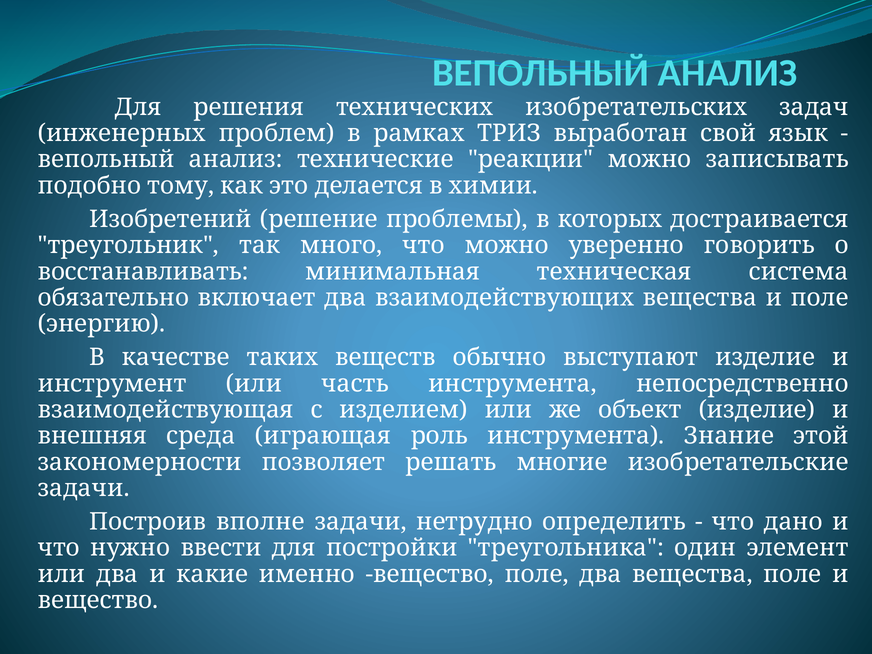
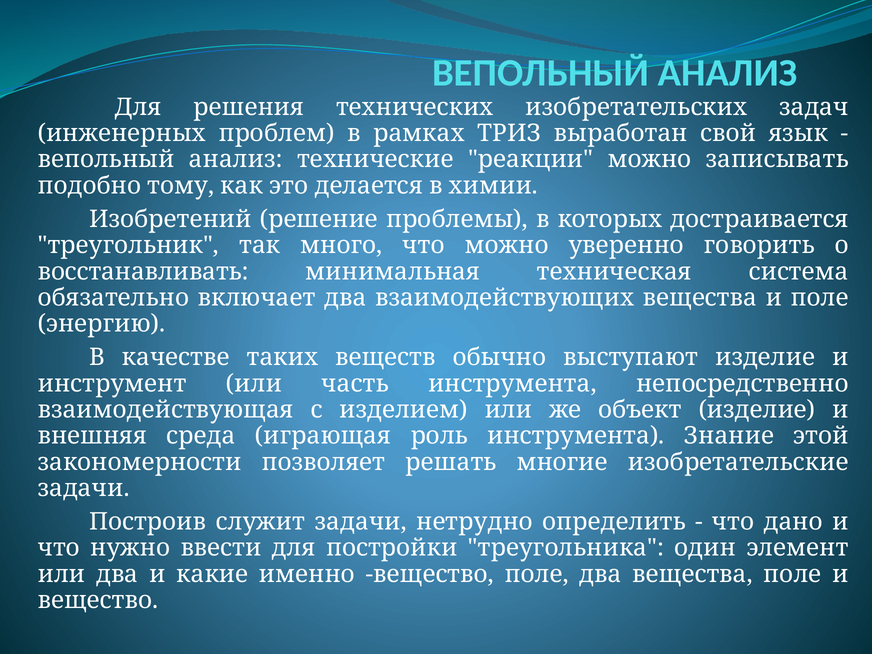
вполне: вполне -> служит
